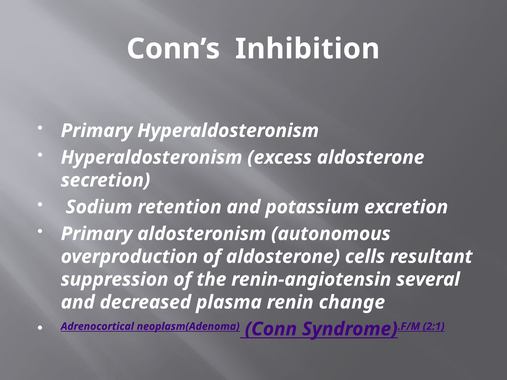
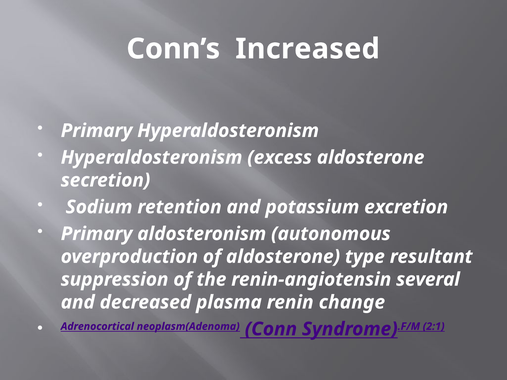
Inhibition: Inhibition -> Increased
cells: cells -> type
